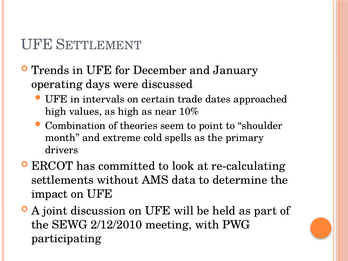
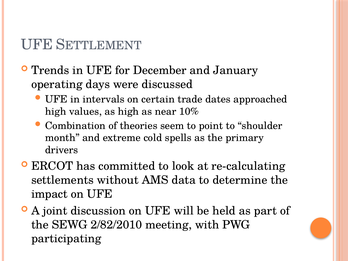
2/12/2010: 2/12/2010 -> 2/82/2010
